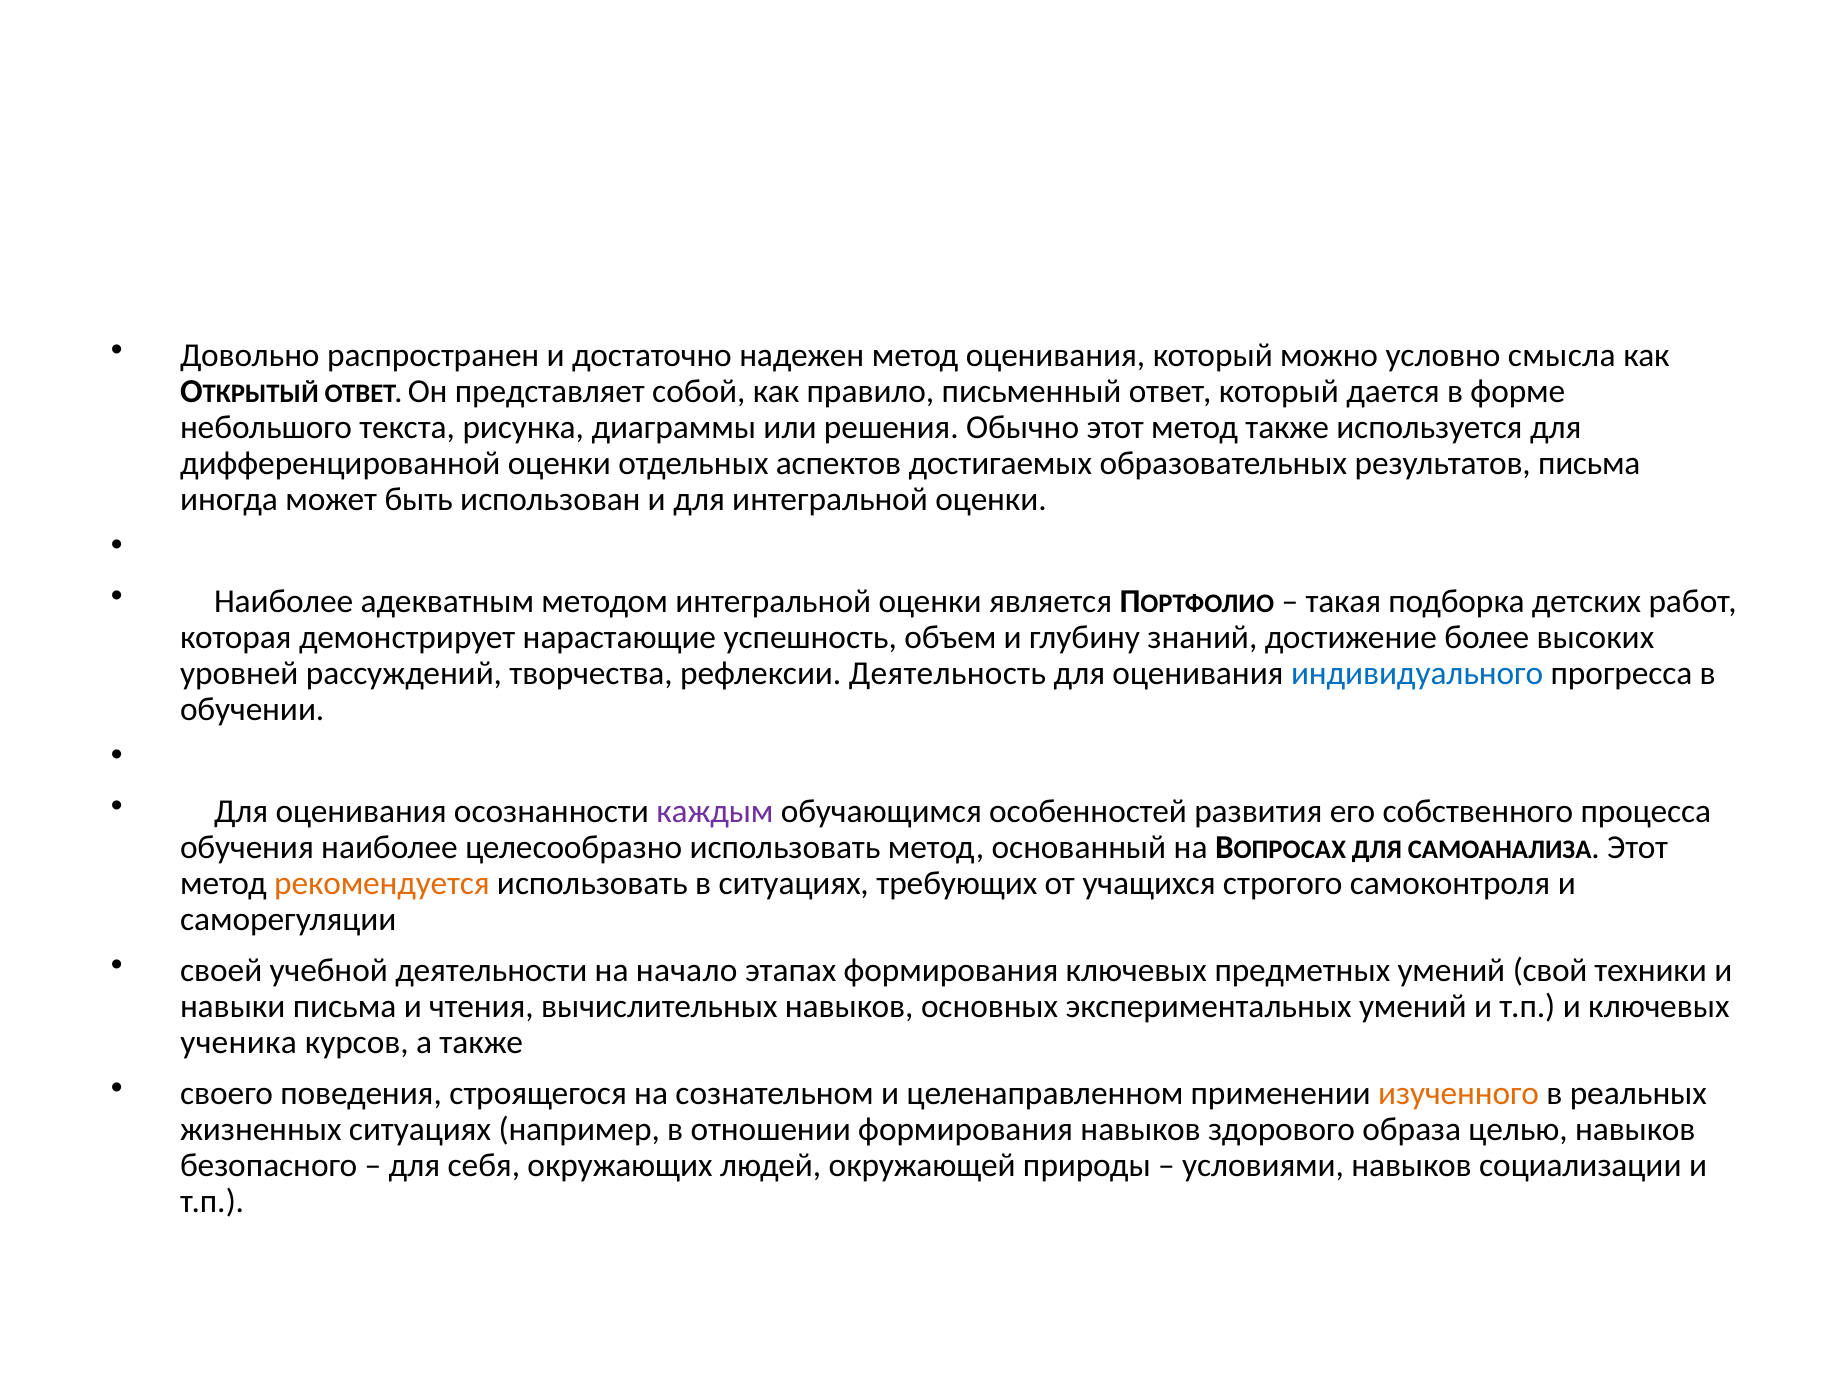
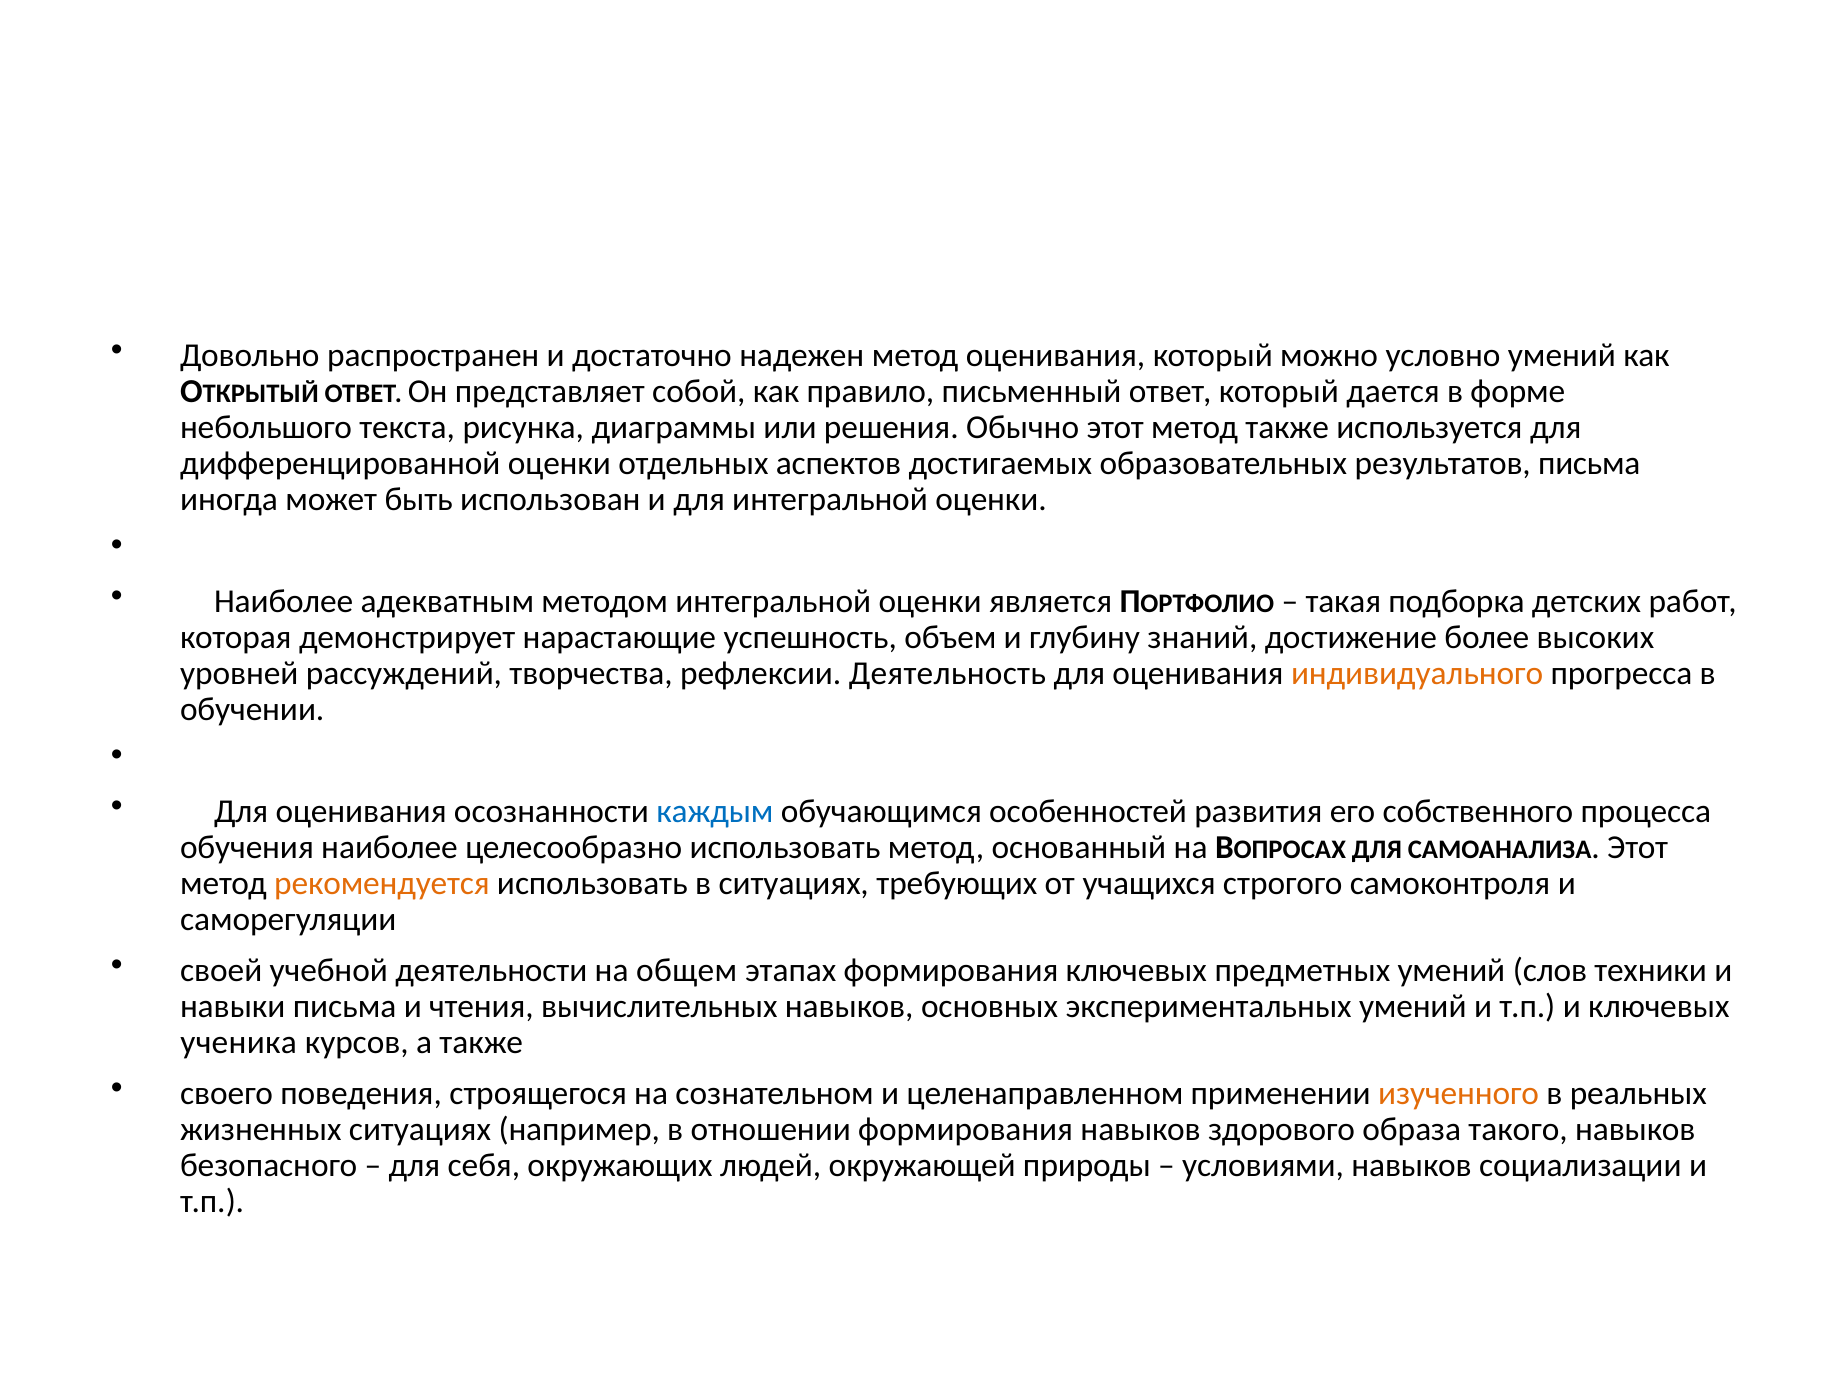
условно смысла: смысла -> умений
индивидуального colour: blue -> orange
каждым colour: purple -> blue
начало: начало -> общем
свой: свой -> слов
целью: целью -> такого
